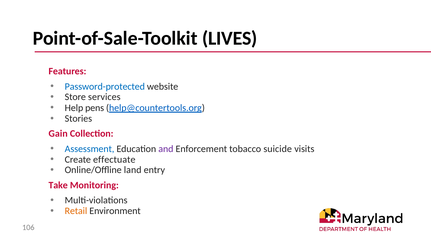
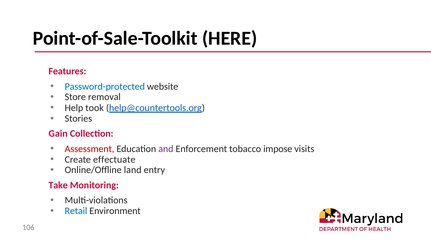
LIVES: LIVES -> HERE
services: services -> removal
pens: pens -> took
Assessment colour: blue -> red
suicide: suicide -> impose
Retail colour: orange -> blue
